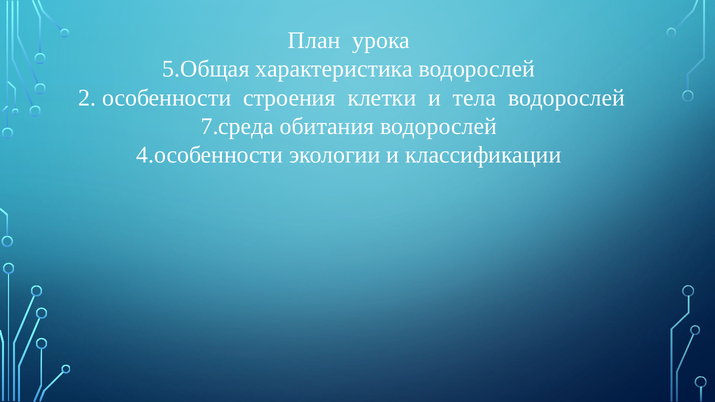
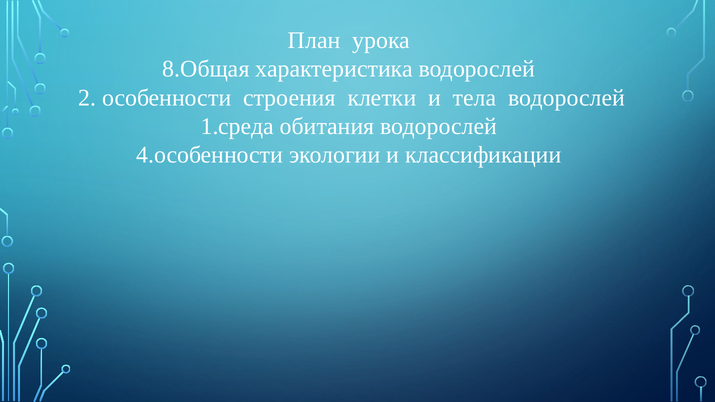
5.Общая: 5.Общая -> 8.Общая
7.среда: 7.среда -> 1.среда
